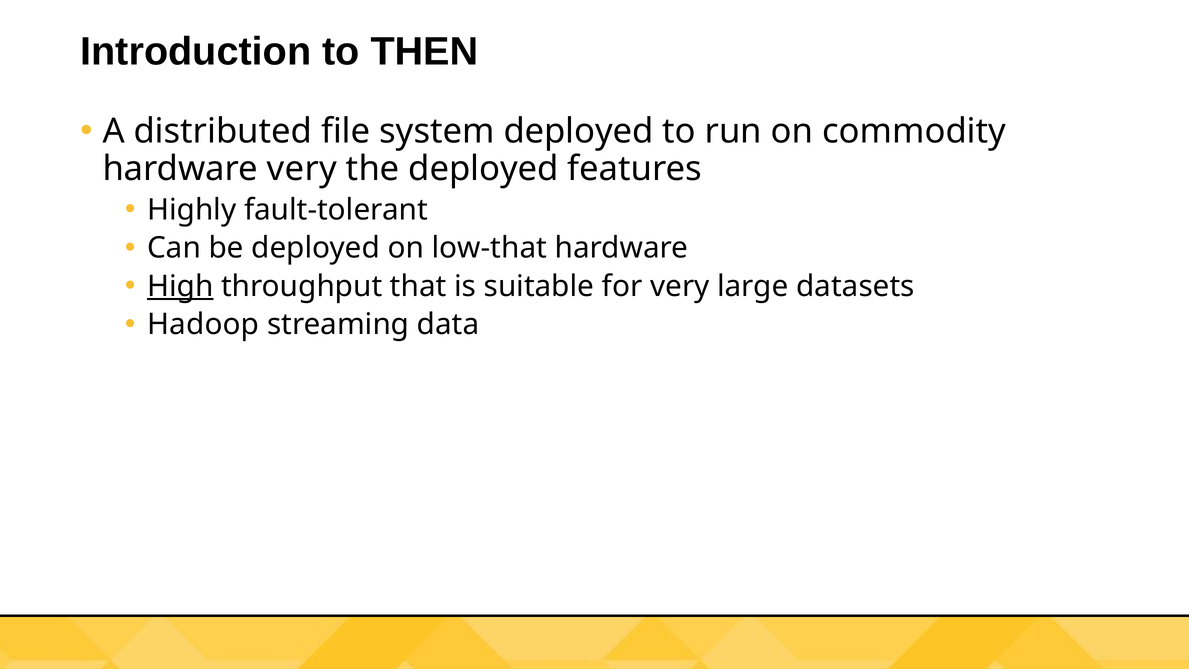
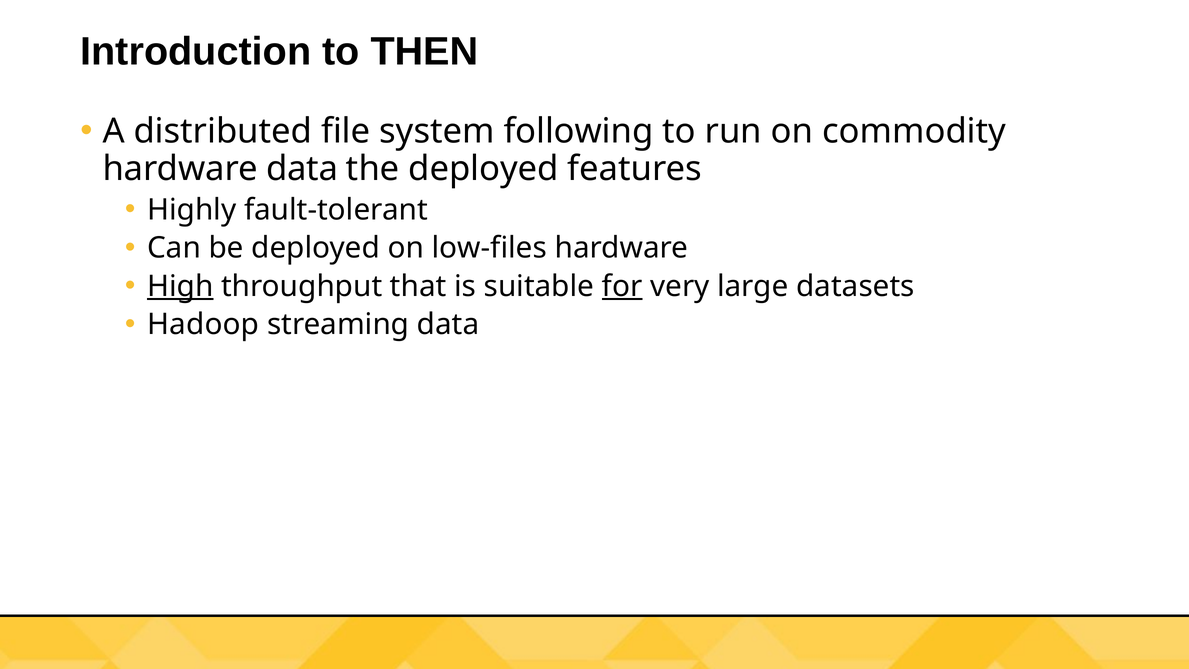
system deployed: deployed -> following
hardware very: very -> data
low-that: low-that -> low-files
for underline: none -> present
